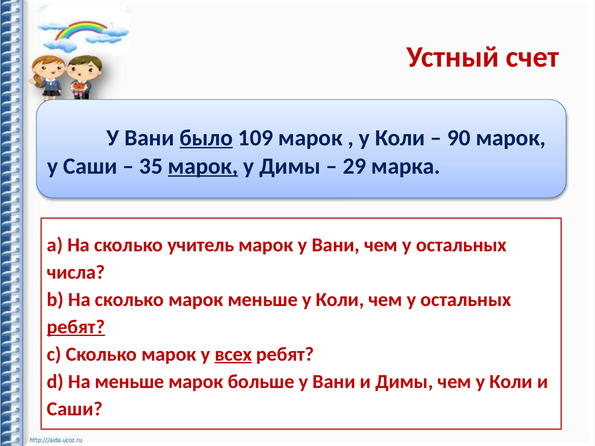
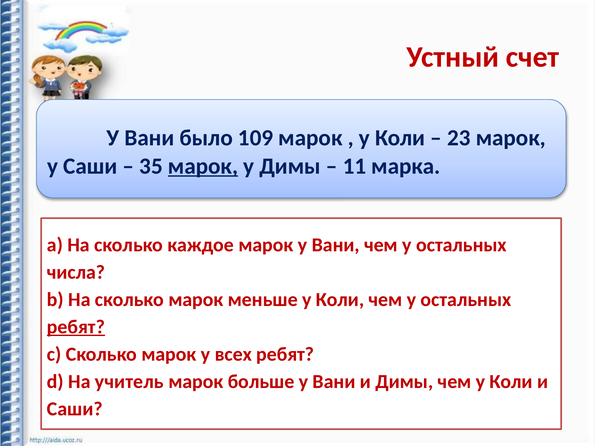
было underline: present -> none
90: 90 -> 23
29: 29 -> 11
учитель: учитель -> каждое
всех underline: present -> none
На меньше: меньше -> учитель
